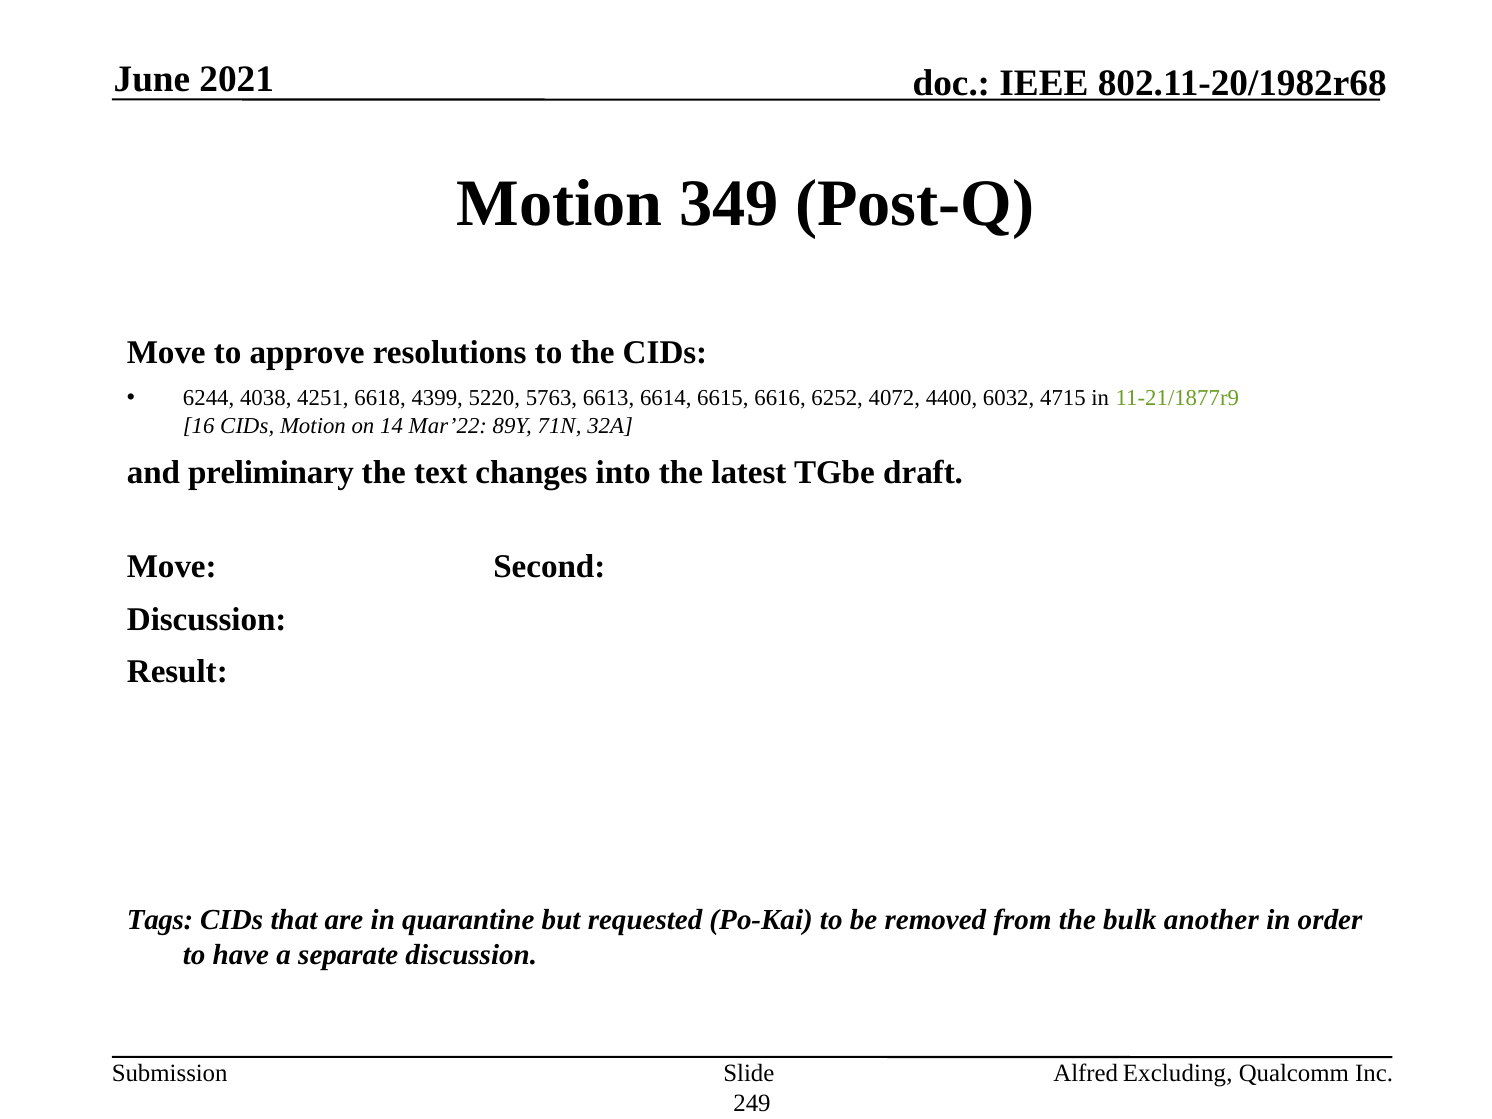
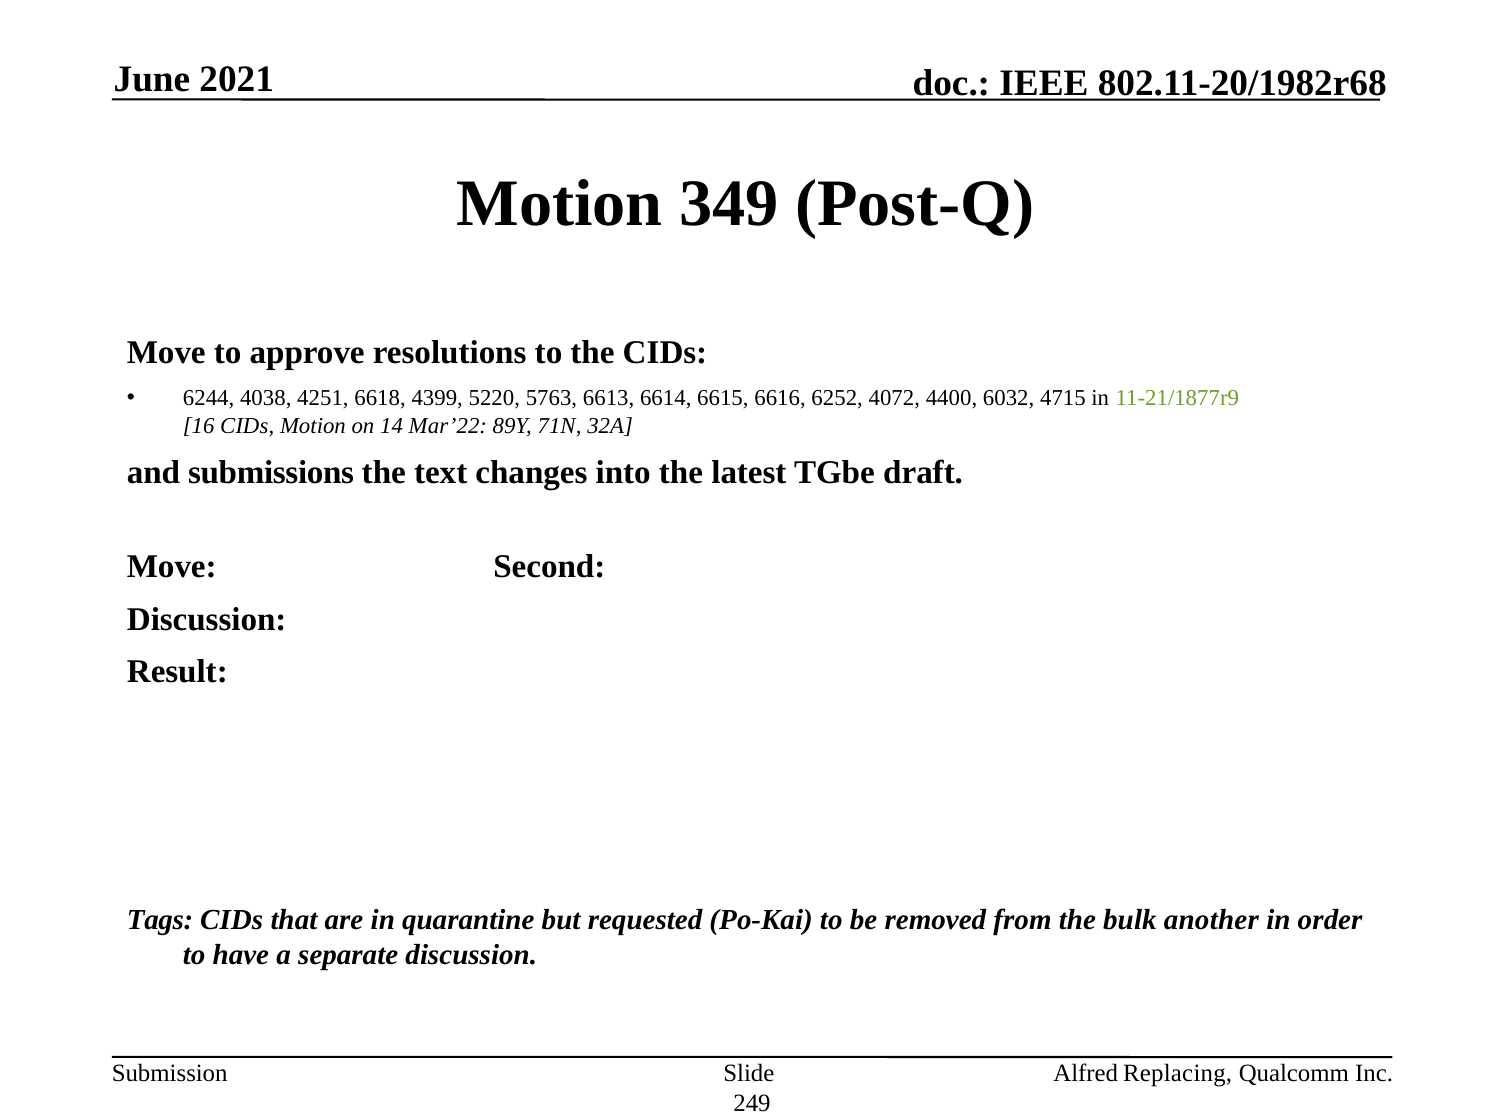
preliminary: preliminary -> submissions
Excluding: Excluding -> Replacing
